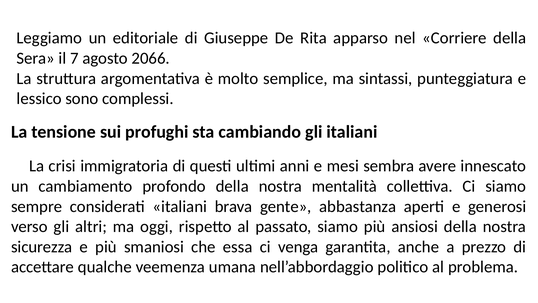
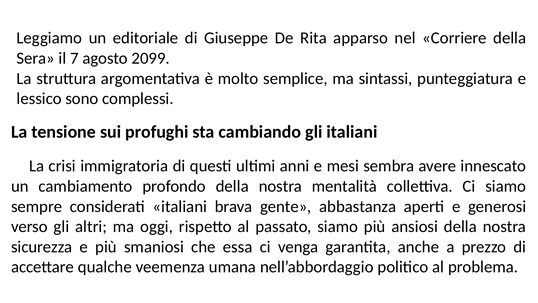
2066: 2066 -> 2099
